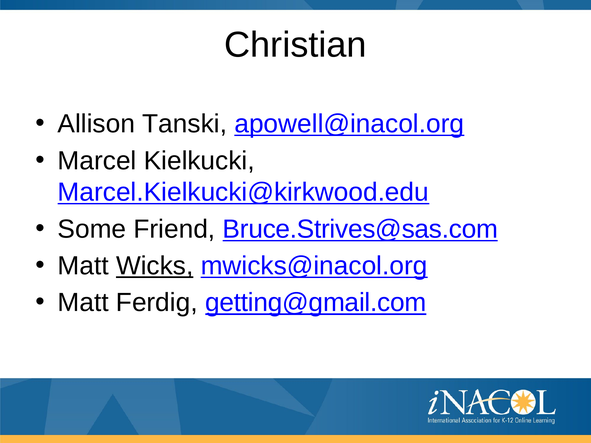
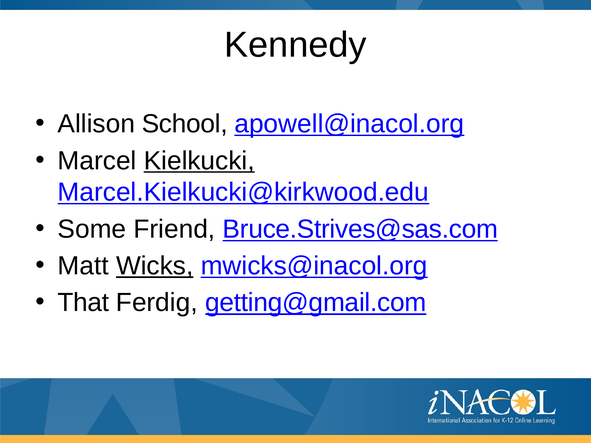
Christian: Christian -> Kennedy
Tanski: Tanski -> School
Kielkucki underline: none -> present
Matt at (83, 303): Matt -> That
